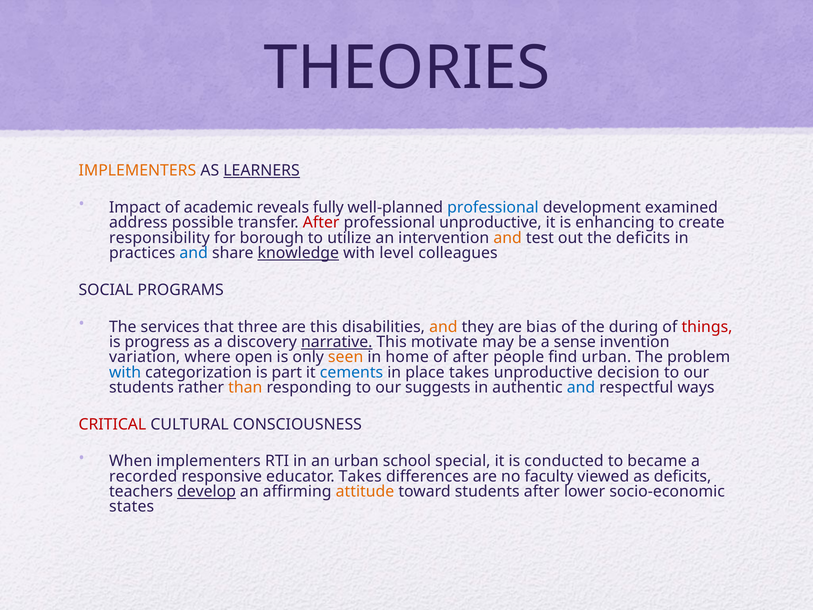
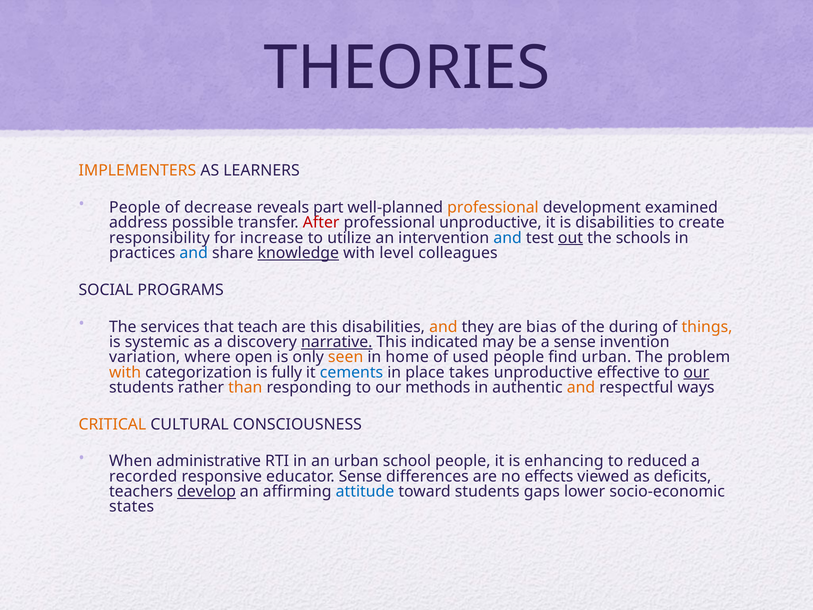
LEARNERS underline: present -> none
Impact at (135, 207): Impact -> People
academic: academic -> decrease
fully: fully -> part
professional at (493, 207) colour: blue -> orange
is enhancing: enhancing -> disabilities
borough: borough -> increase
and at (508, 238) colour: orange -> blue
out underline: none -> present
the deficits: deficits -> schools
three: three -> teach
things colour: red -> orange
progress: progress -> systemic
motivate: motivate -> indicated
of after: after -> used
with at (125, 372) colour: blue -> orange
part: part -> fully
decision: decision -> effective
our at (696, 372) underline: none -> present
suggests: suggests -> methods
and at (581, 387) colour: blue -> orange
CRITICAL colour: red -> orange
When implementers: implementers -> administrative
school special: special -> people
conducted: conducted -> enhancing
became: became -> reduced
educator Takes: Takes -> Sense
faculty: faculty -> effects
attitude colour: orange -> blue
students after: after -> gaps
